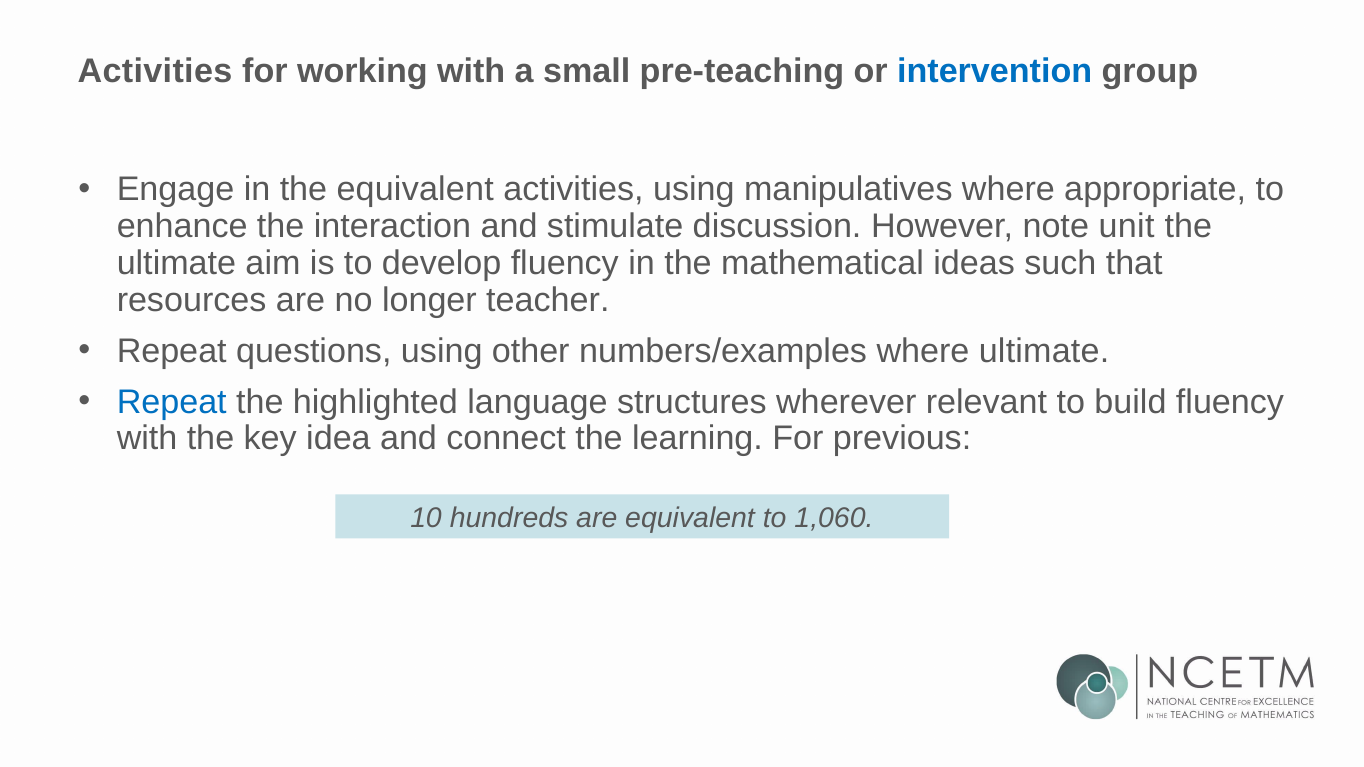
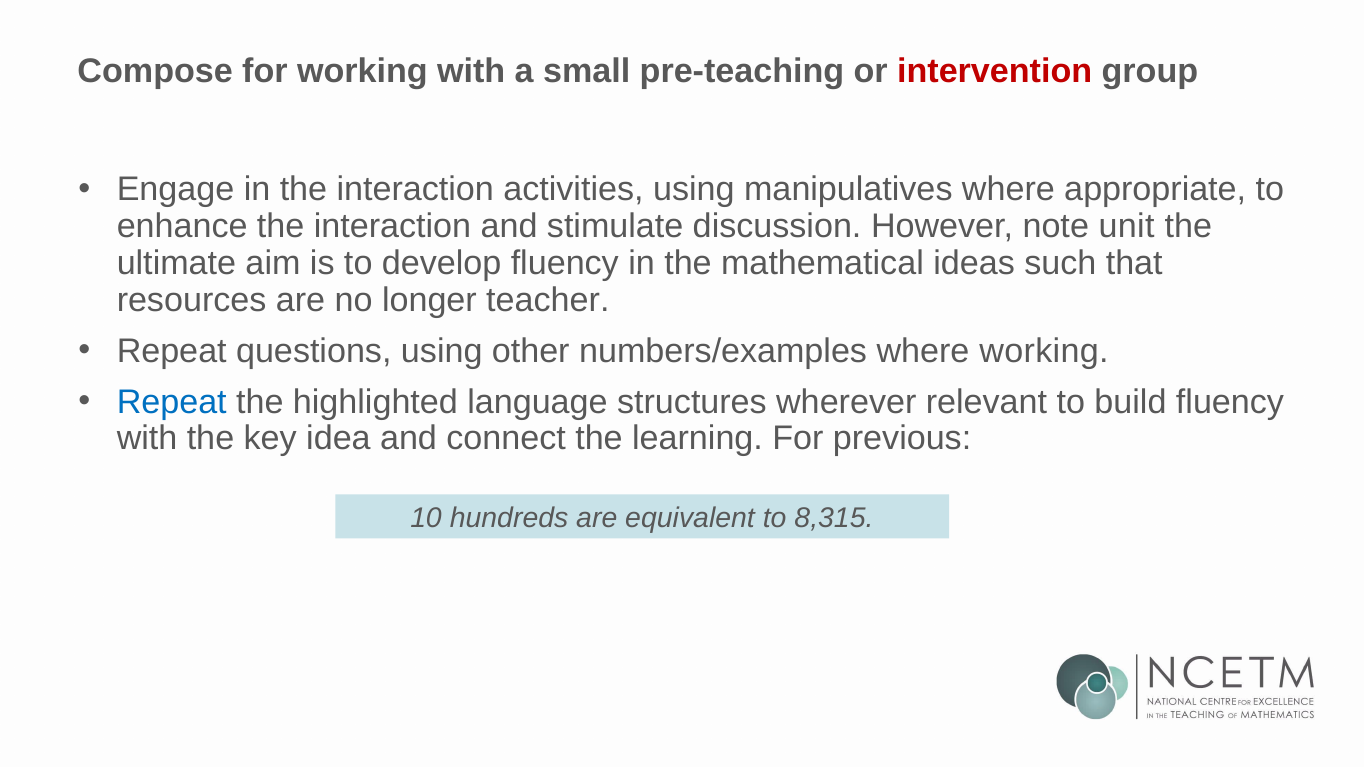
Activities at (155, 72): Activities -> Compose
intervention colour: blue -> red
in the equivalent: equivalent -> interaction
where ultimate: ultimate -> working
1,060: 1,060 -> 8,315
